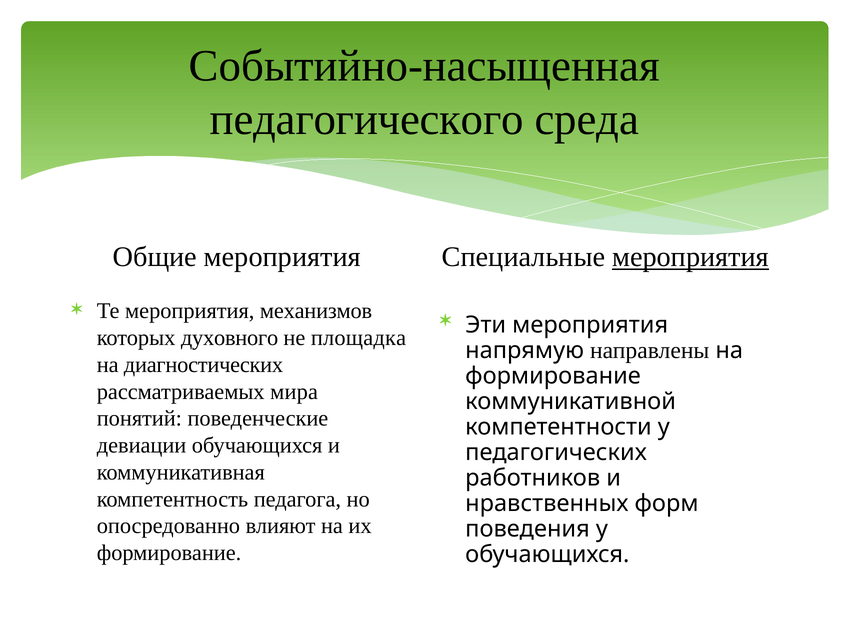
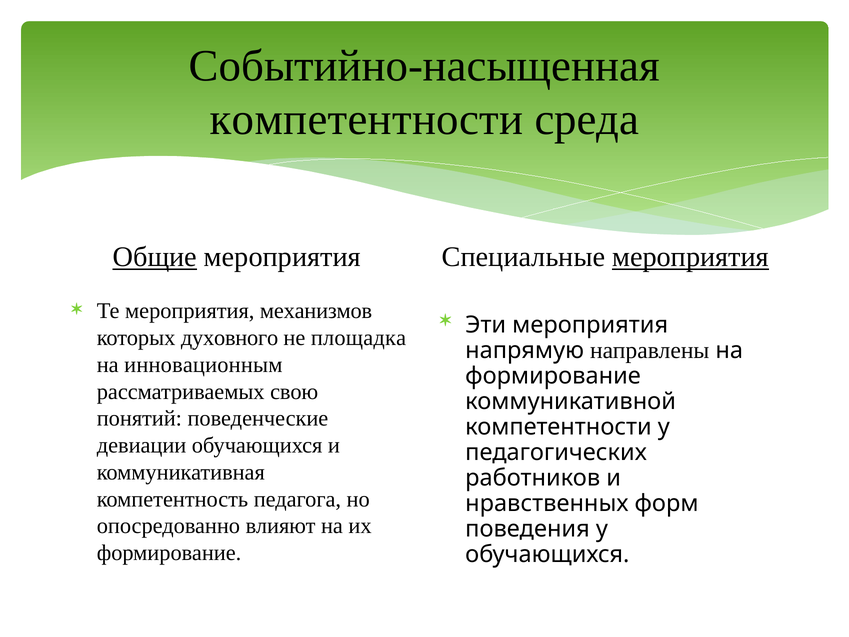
педагогического at (367, 120): педагогического -> компетентности
Общие underline: none -> present
диагностических: диагностических -> инновационным
мира: мира -> свою
